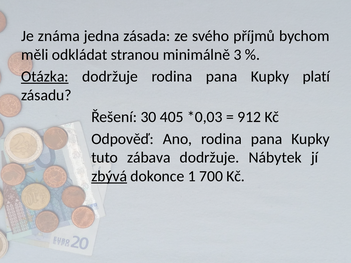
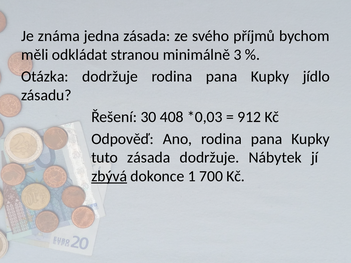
Otázka underline: present -> none
platí: platí -> jídlo
405: 405 -> 408
tuto zábava: zábava -> zásada
